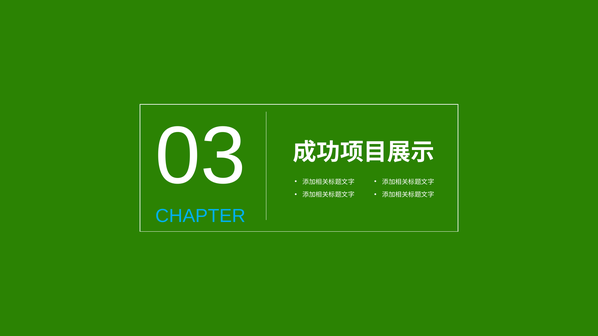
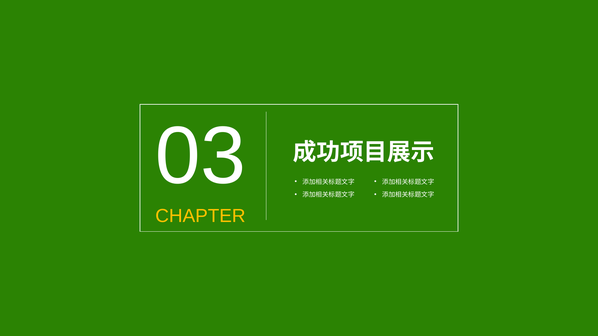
CHAPTER colour: light blue -> yellow
